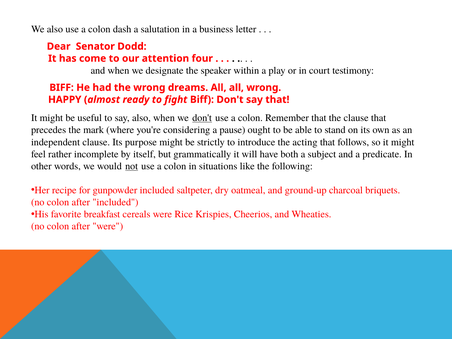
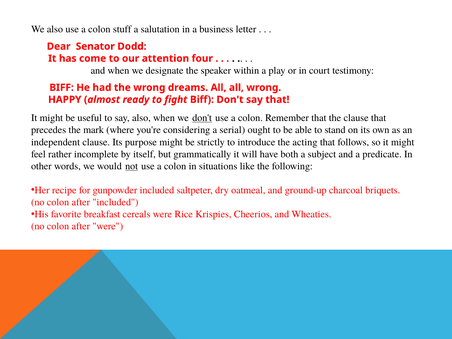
dash: dash -> stuff
pause: pause -> serial
